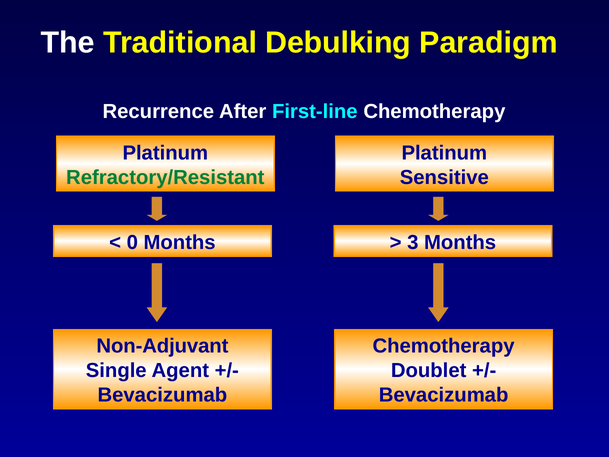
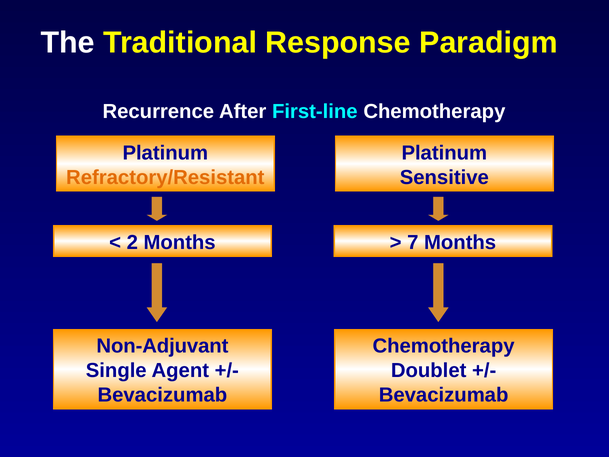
Debulking: Debulking -> Response
Refractory/Resistant colour: green -> orange
0: 0 -> 2
3: 3 -> 7
